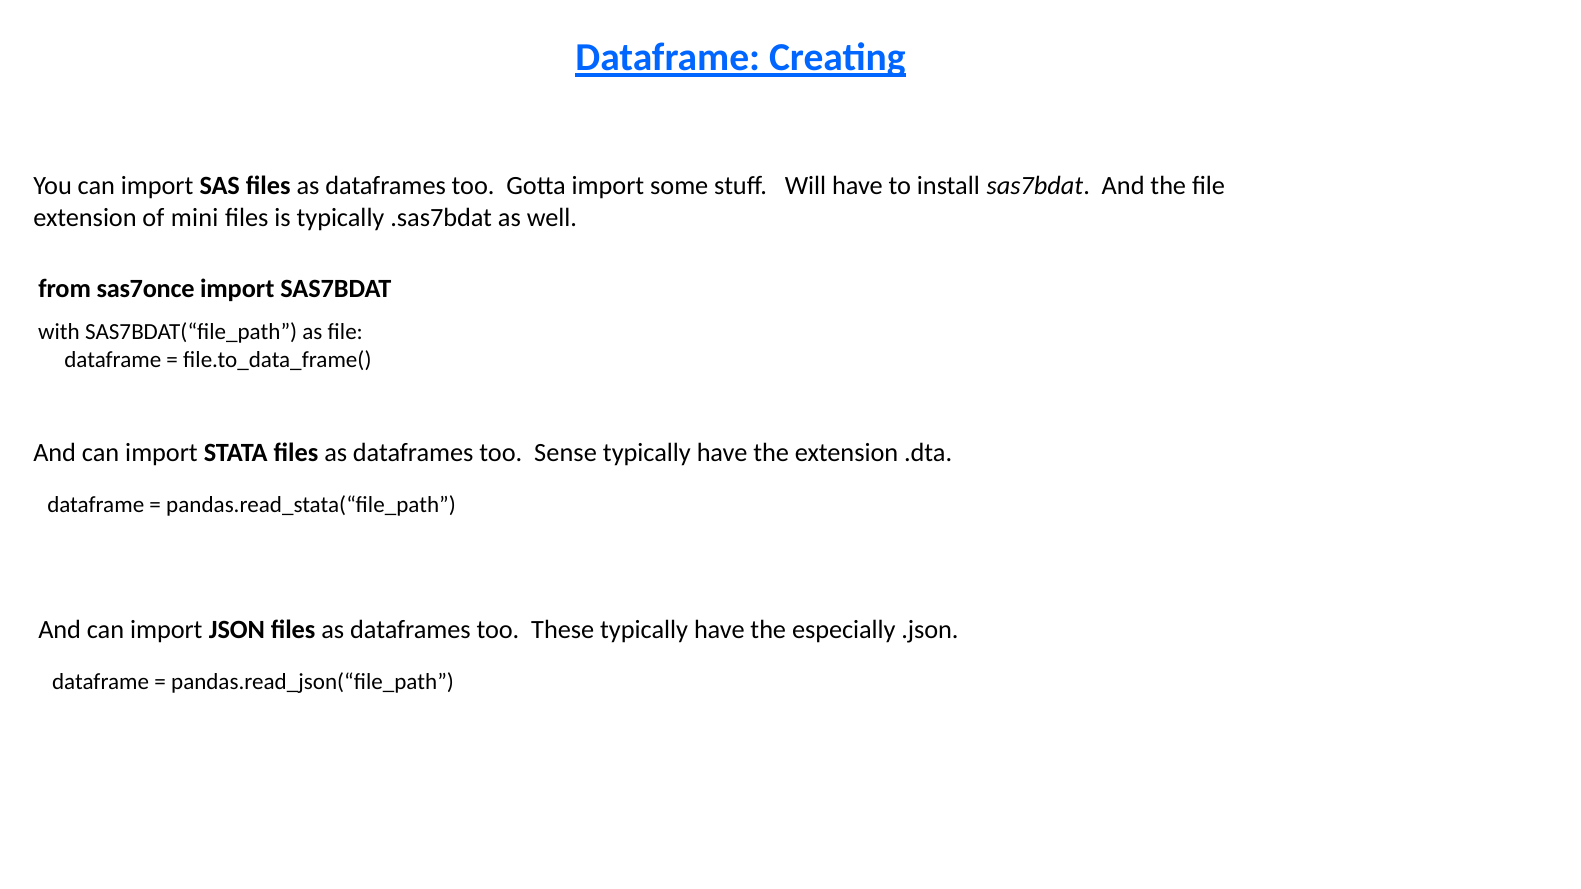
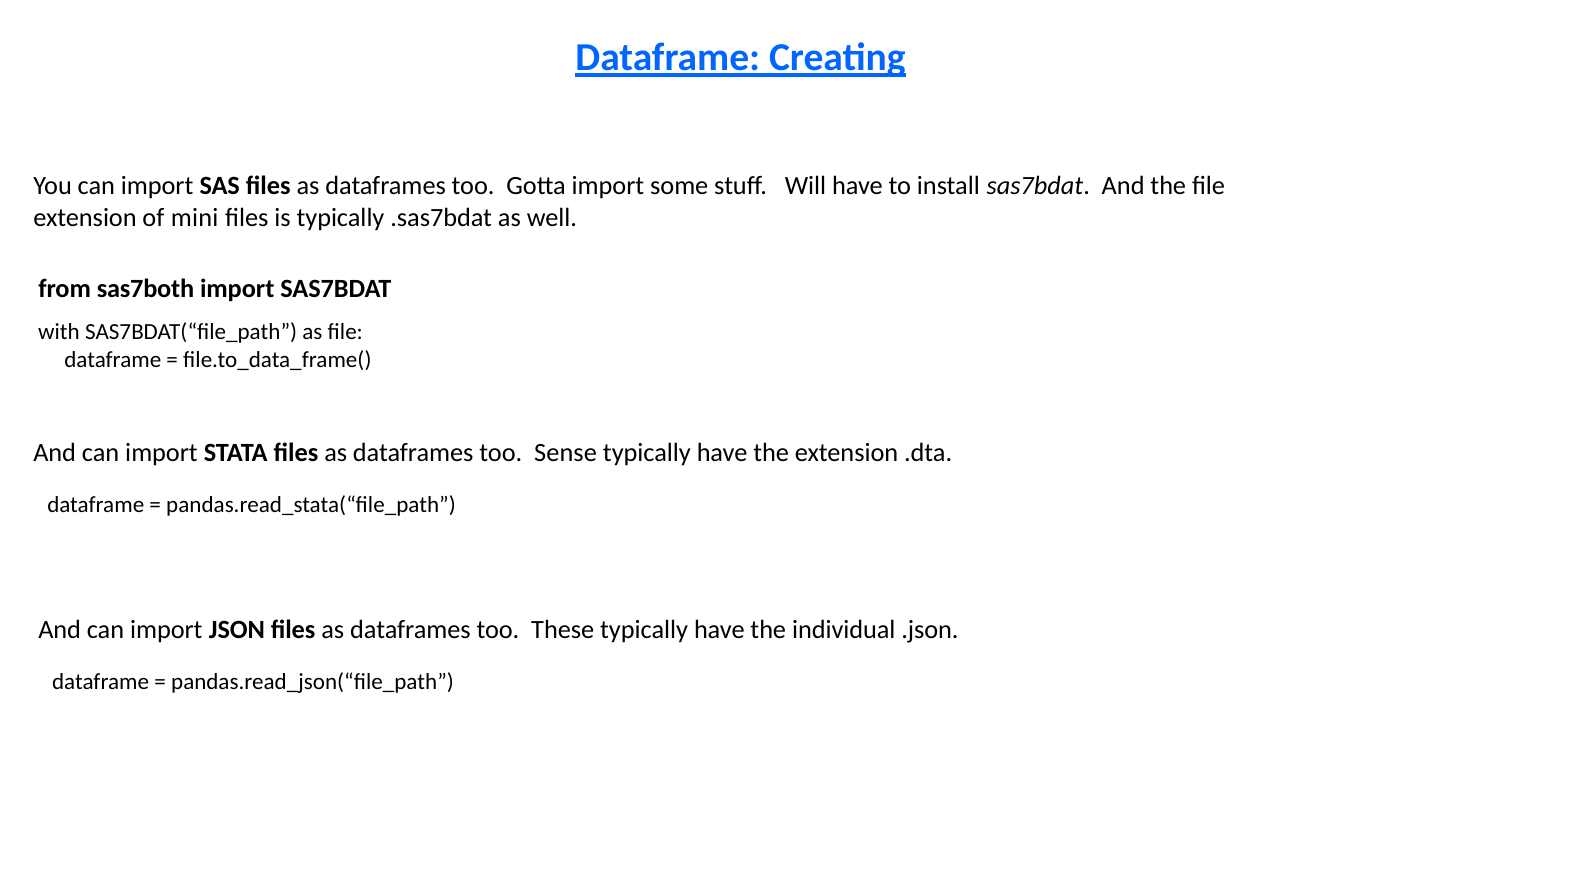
sas7once: sas7once -> sas7both
especially: especially -> individual
